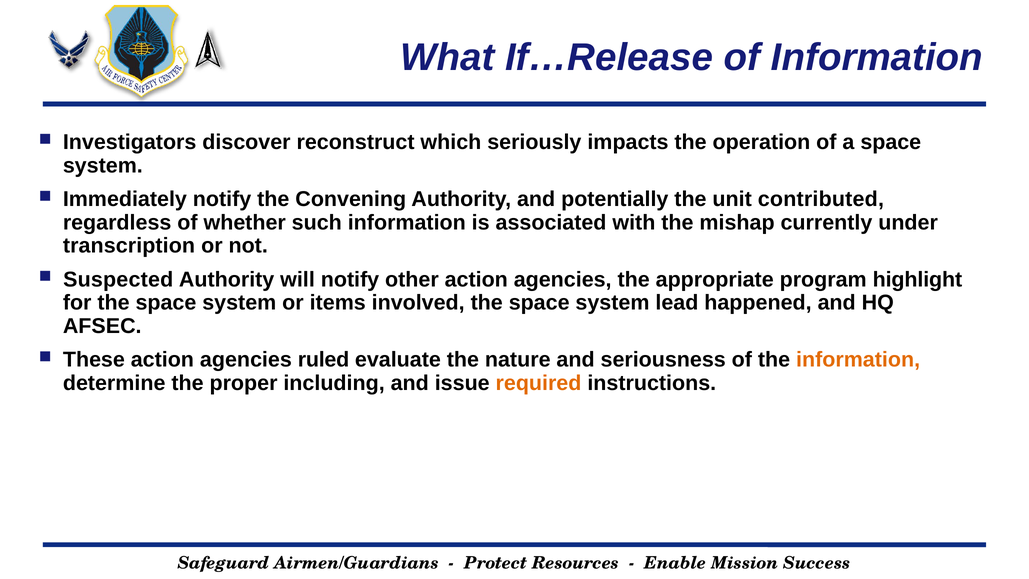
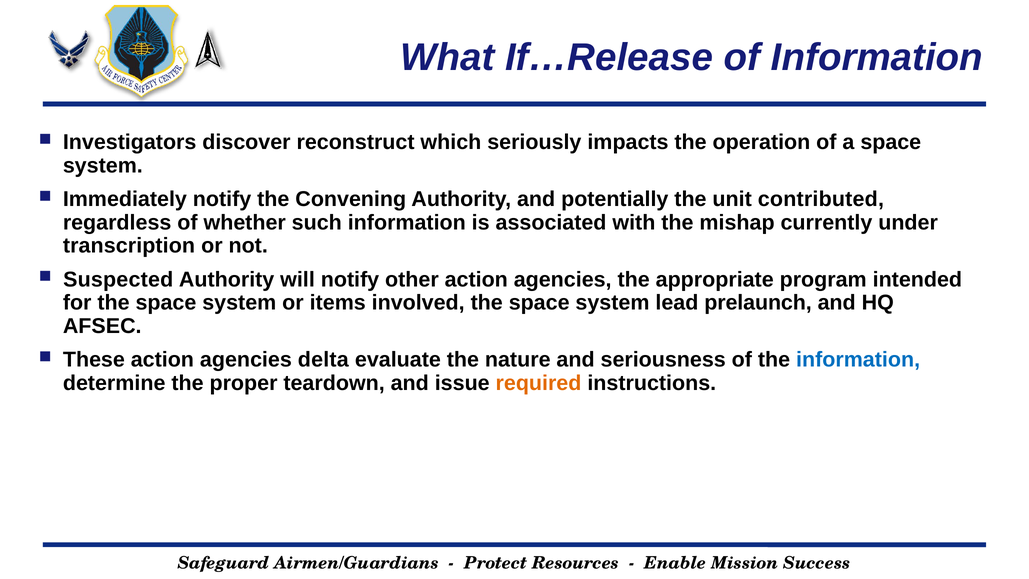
highlight: highlight -> intended
happened: happened -> prelaunch
ruled: ruled -> delta
information at (858, 360) colour: orange -> blue
including: including -> teardown
